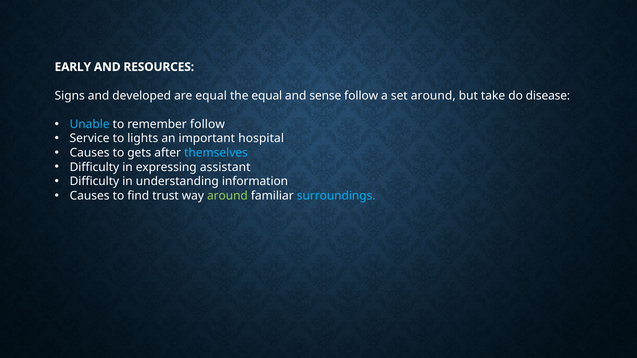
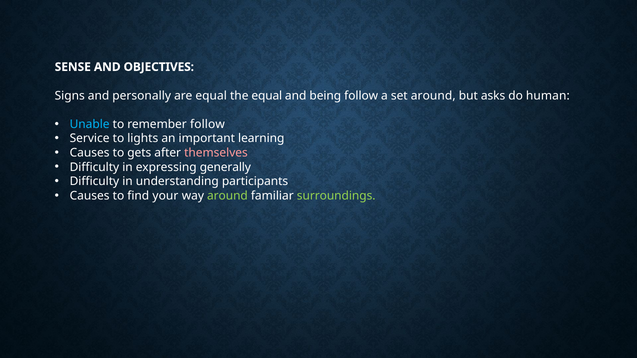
EARLY: EARLY -> SENSE
RESOURCES: RESOURCES -> OBJECTIVES
developed: developed -> personally
sense: sense -> being
take: take -> asks
disease: disease -> human
hospital: hospital -> learning
themselves colour: light blue -> pink
assistant: assistant -> generally
information: information -> participants
trust: trust -> your
surroundings colour: light blue -> light green
